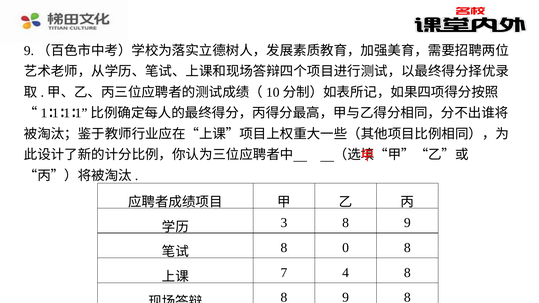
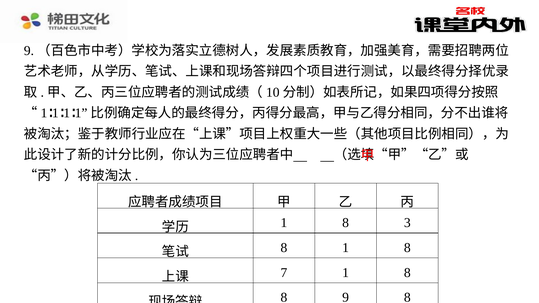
3 at (284, 223): 3 -> 1
9 at (407, 223): 9 -> 3
8 0: 0 -> 1
7 4: 4 -> 1
